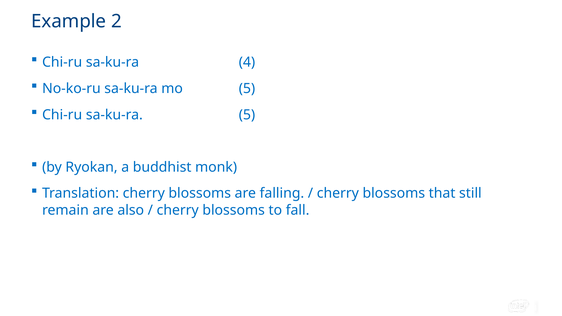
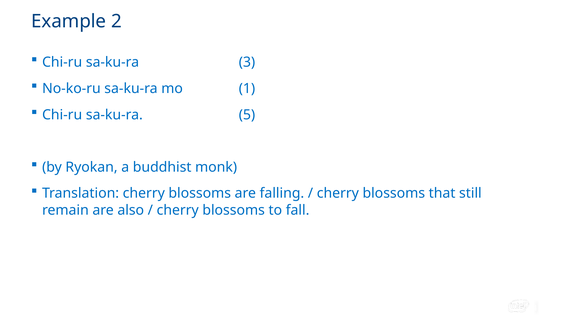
sa-ku-ra 4: 4 -> 3
mo 5: 5 -> 1
